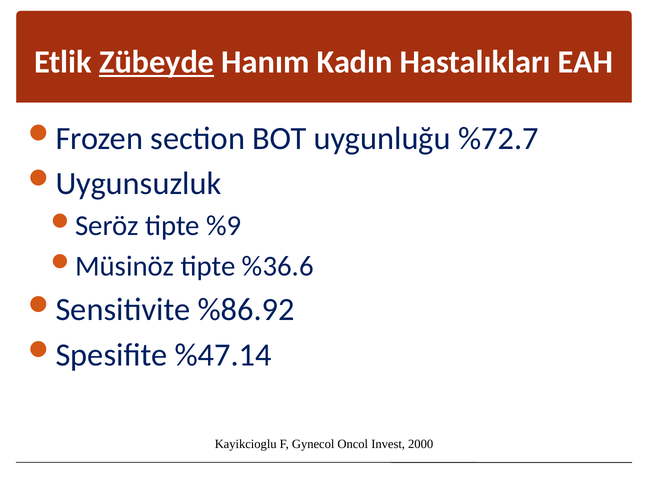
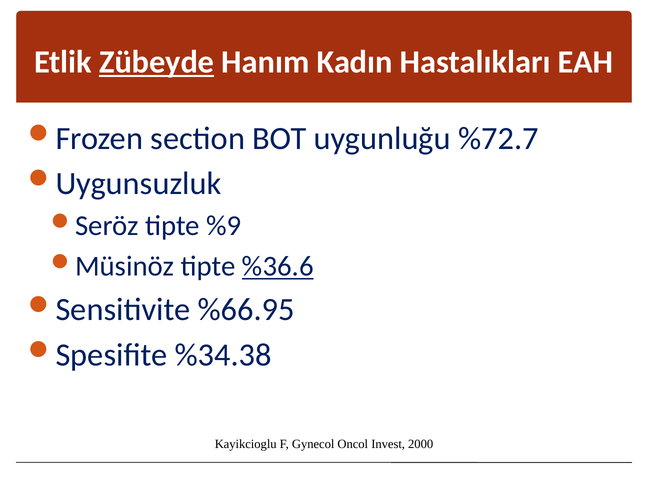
%36.6 underline: none -> present
%86.92: %86.92 -> %66.95
%47.14: %47.14 -> %34.38
